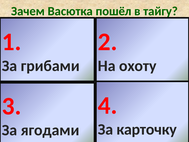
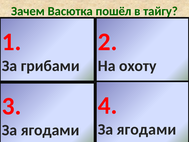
карточку at (147, 129): карточку -> ягодами
